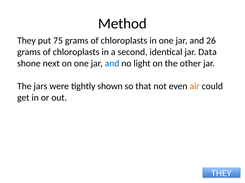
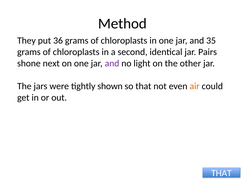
75: 75 -> 36
26: 26 -> 35
Data: Data -> Pairs
and at (112, 64) colour: blue -> purple
THEY at (221, 174): THEY -> THAT
